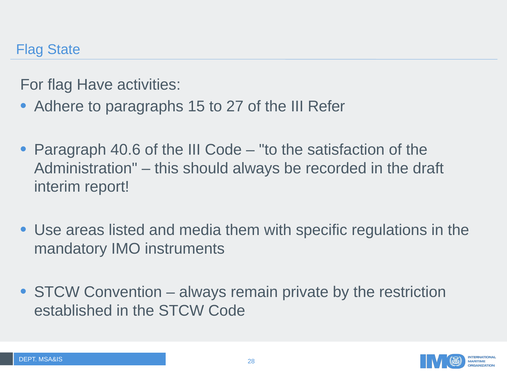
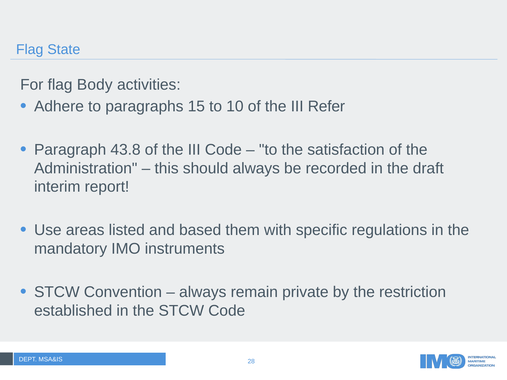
Have: Have -> Body
27: 27 -> 10
40.6: 40.6 -> 43.8
media: media -> based
